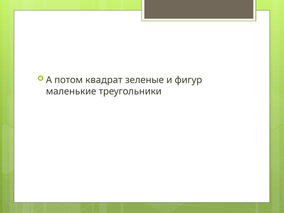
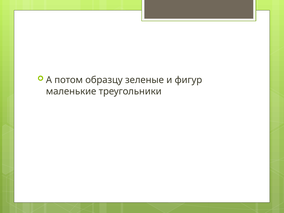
квадрат: квадрат -> образцу
